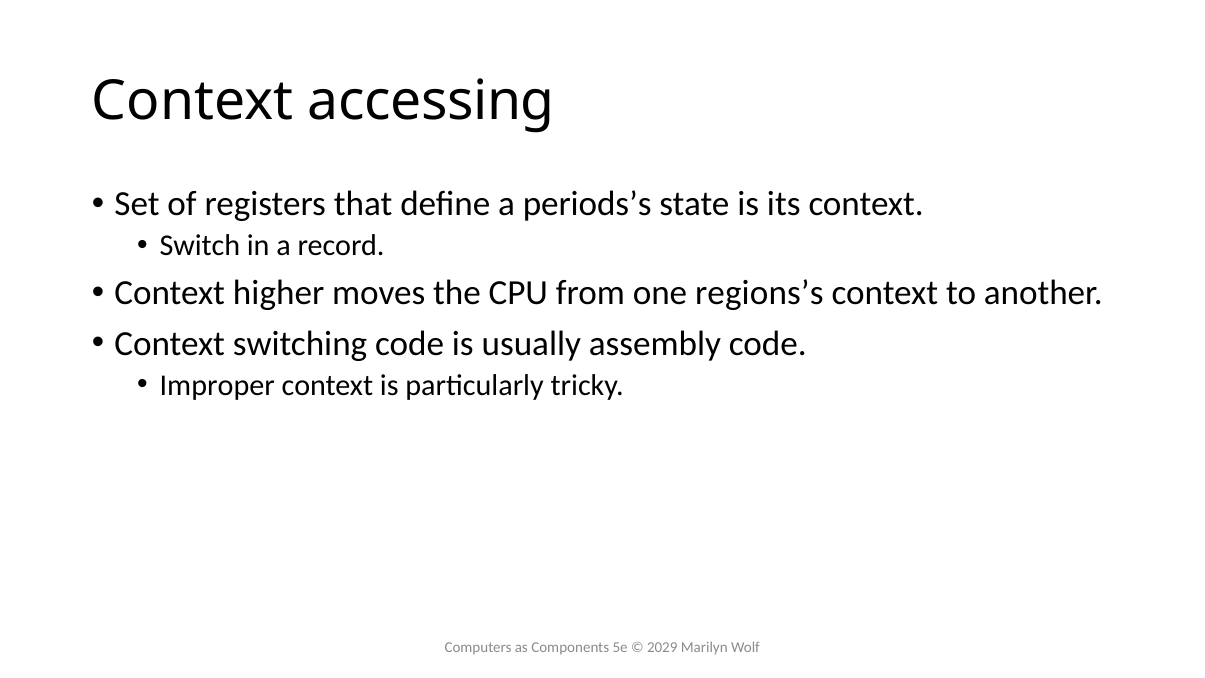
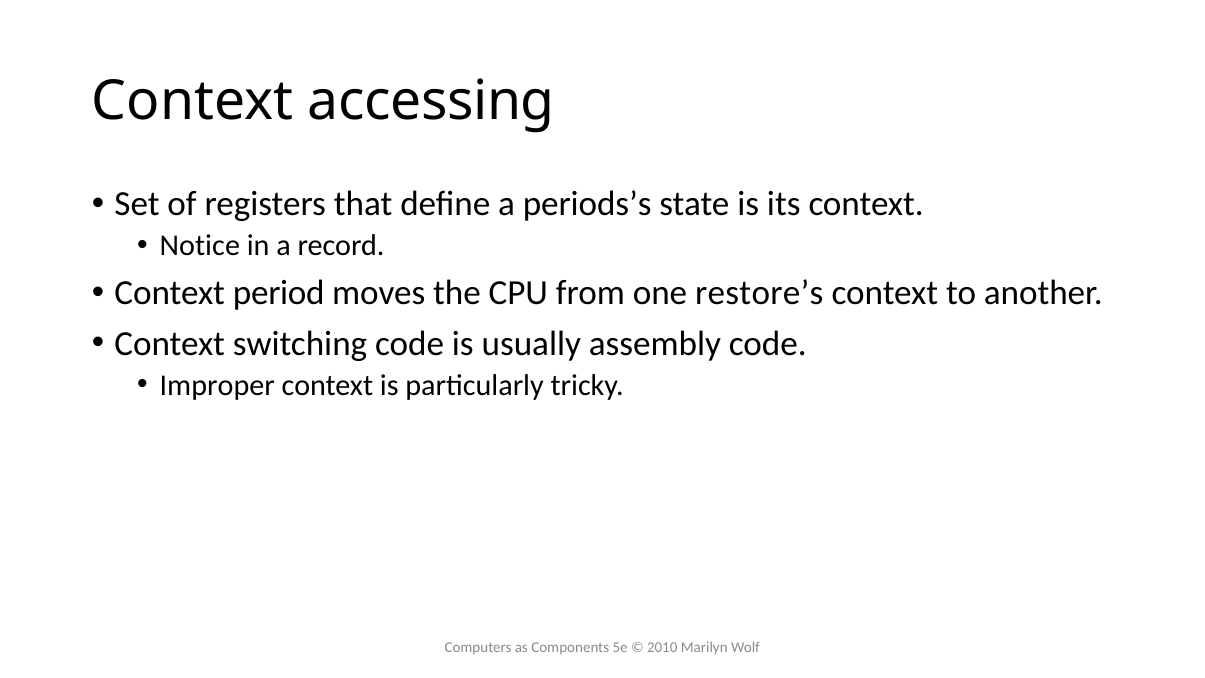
Switch: Switch -> Notice
higher: higher -> period
regions’s: regions’s -> restore’s
2029: 2029 -> 2010
